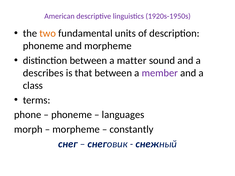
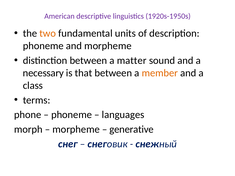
describes: describes -> necessary
member colour: purple -> orange
constantly: constantly -> generative
